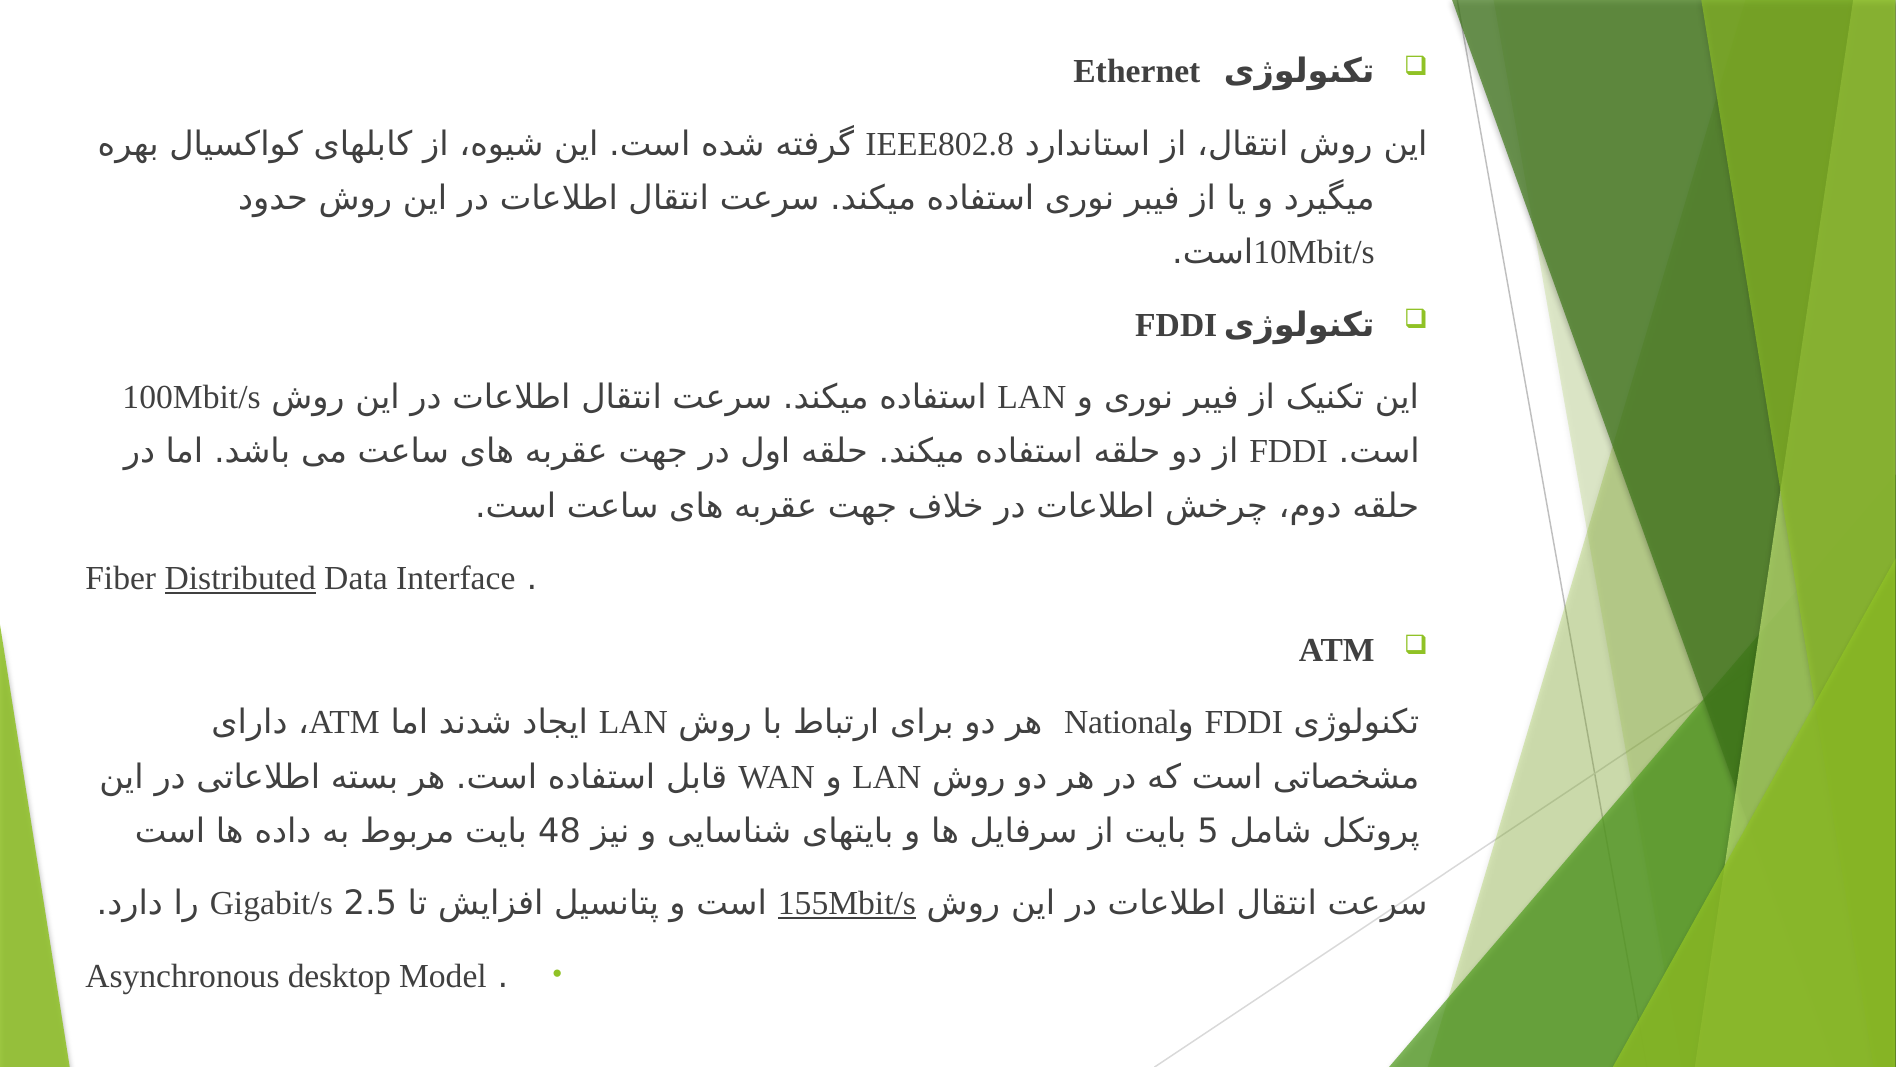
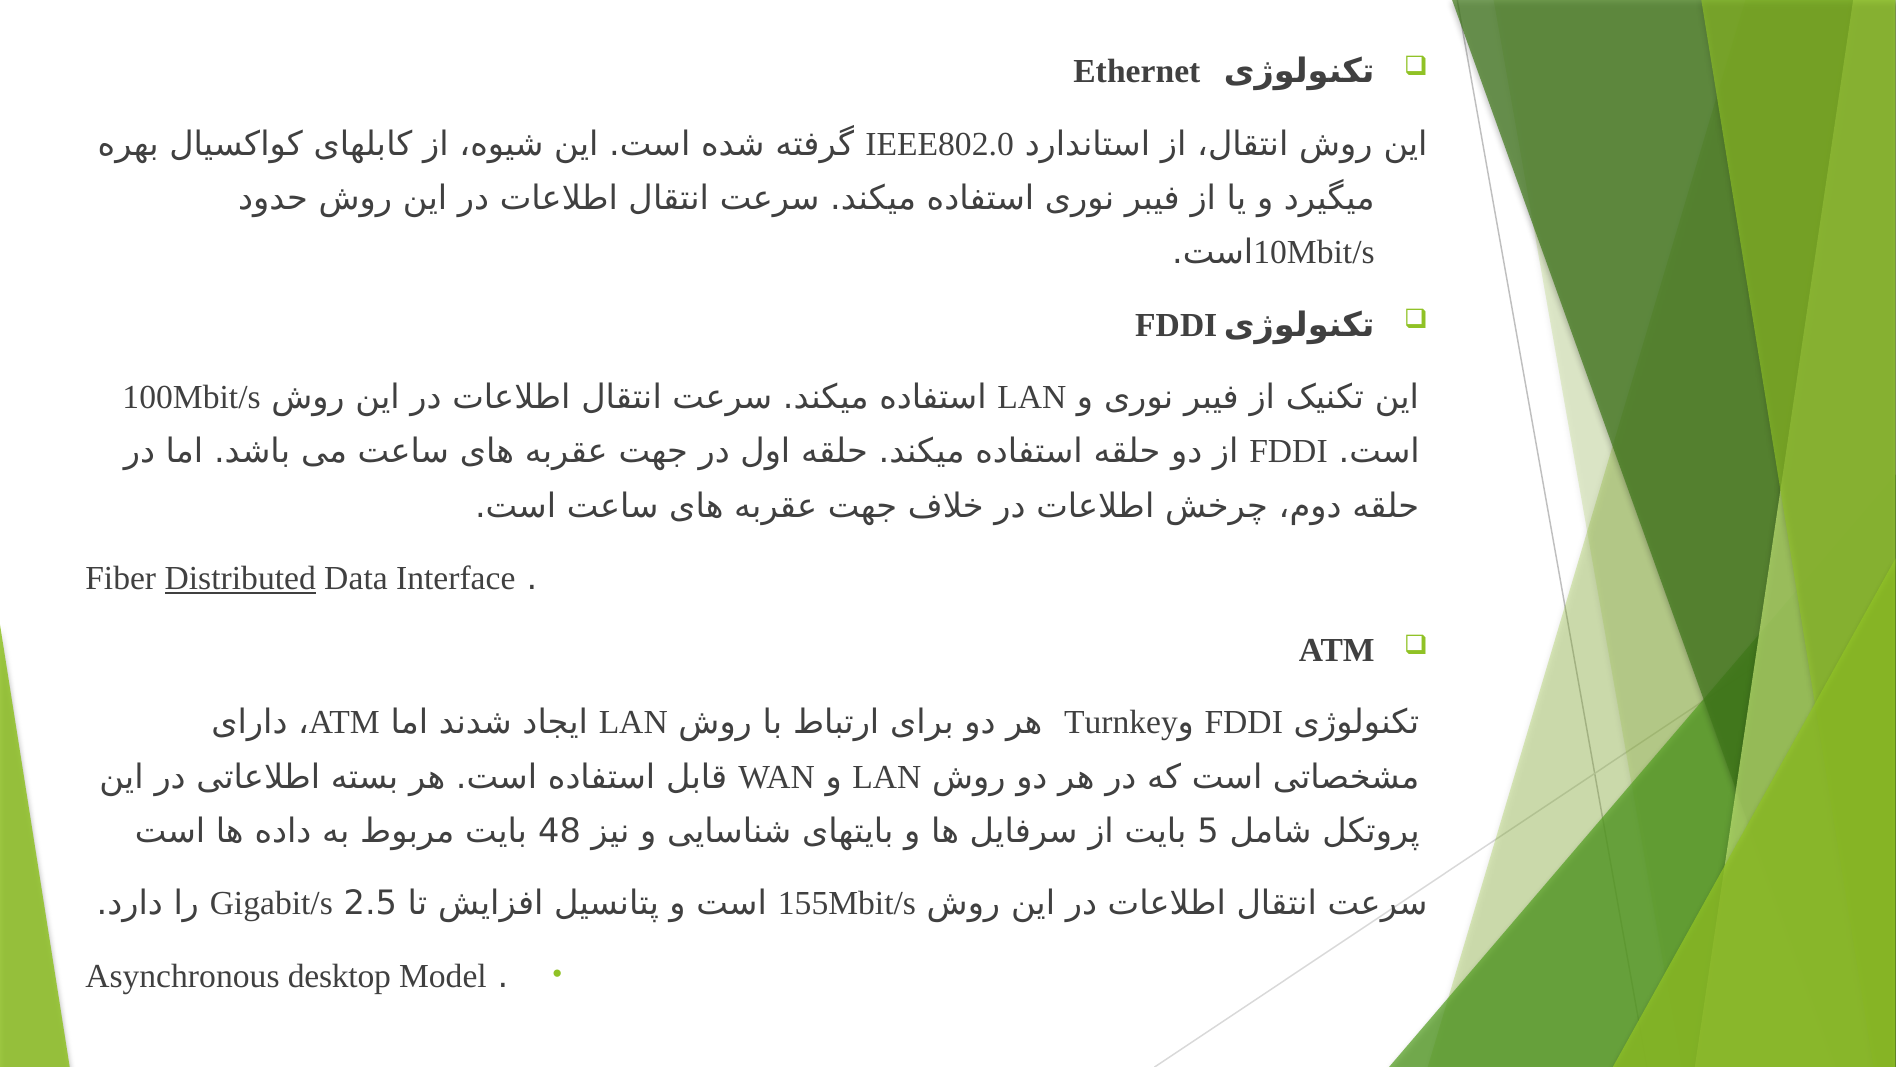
IEEE802.8: IEEE802.8 -> IEEE802.0
National: National -> Turnkey
155Mbit/s underline: present -> none
